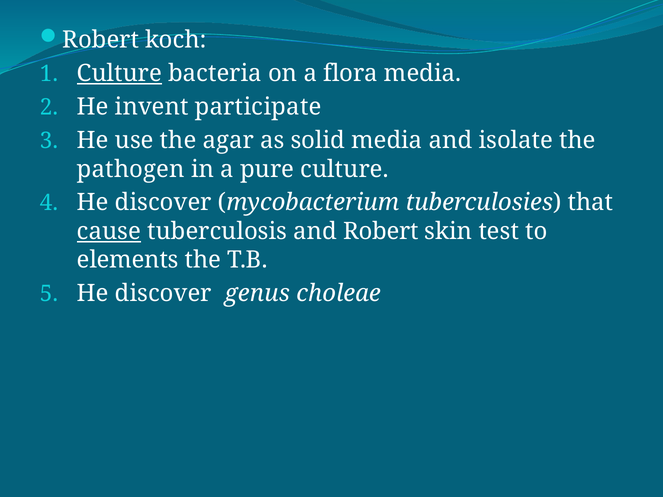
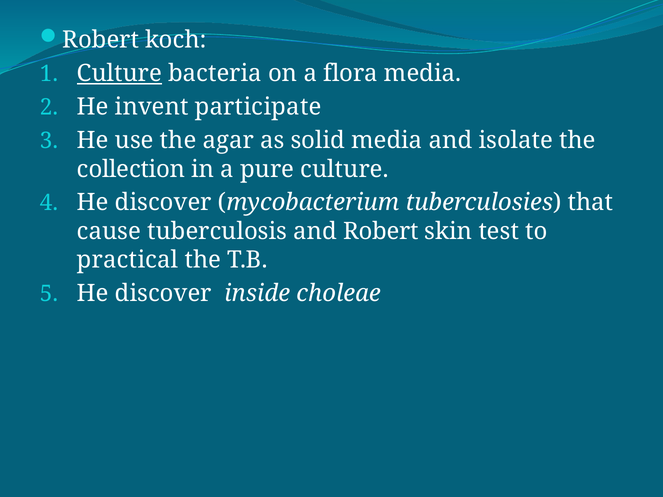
pathogen: pathogen -> collection
cause underline: present -> none
elements: elements -> practical
genus: genus -> inside
